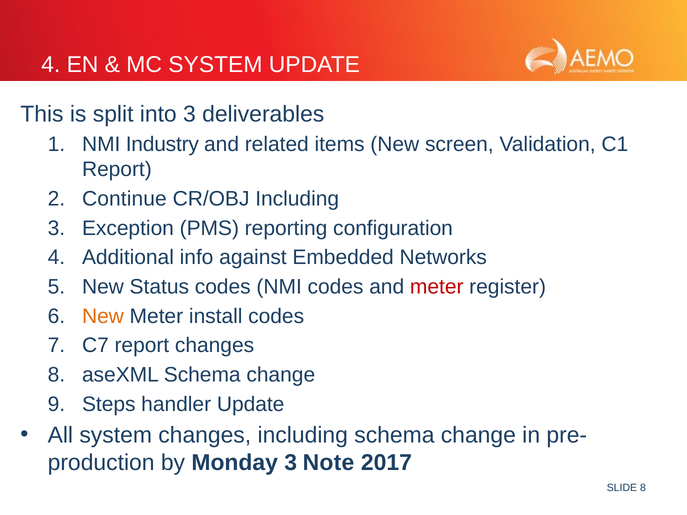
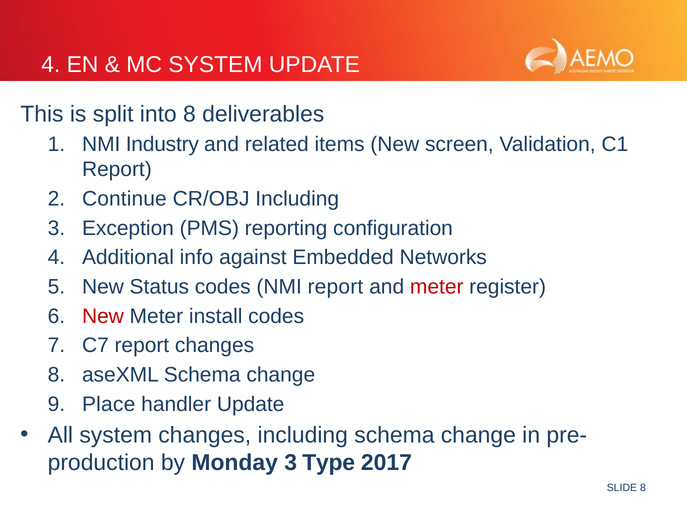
into 3: 3 -> 8
NMI codes: codes -> report
New at (103, 316) colour: orange -> red
Steps: Steps -> Place
Note: Note -> Type
